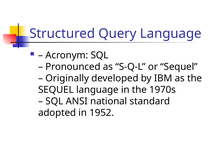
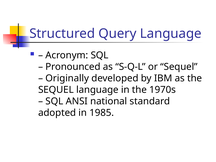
1952: 1952 -> 1985
